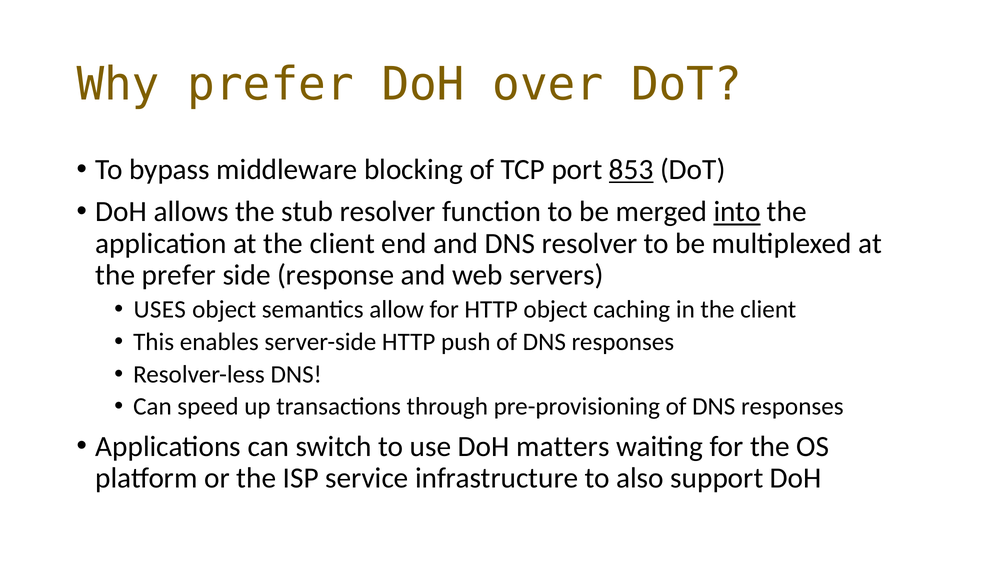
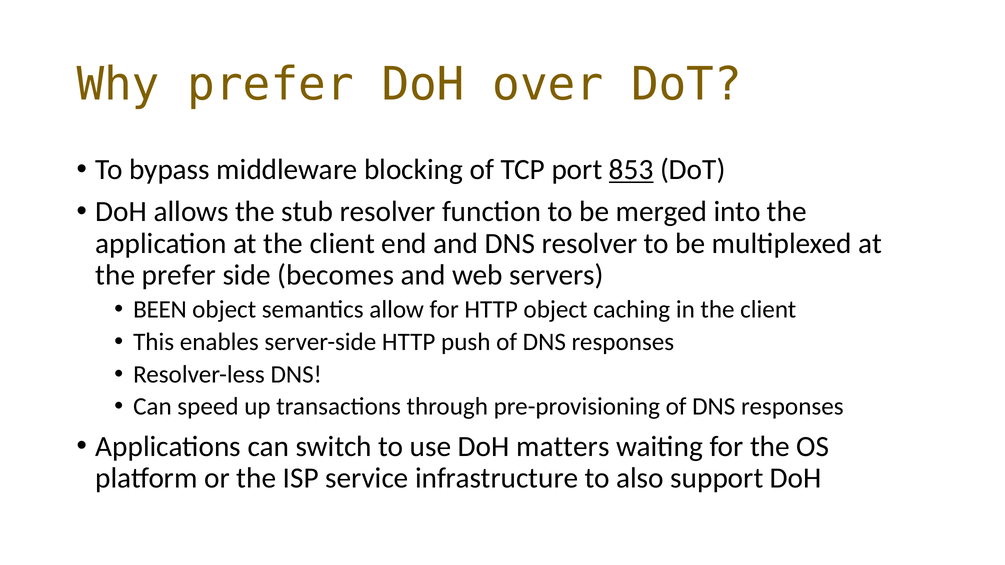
into underline: present -> none
response: response -> becomes
USES: USES -> BEEN
